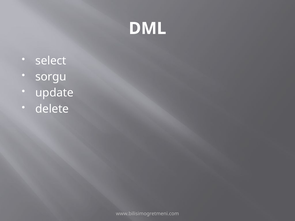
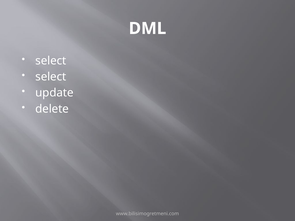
sorgu at (51, 77): sorgu -> select
